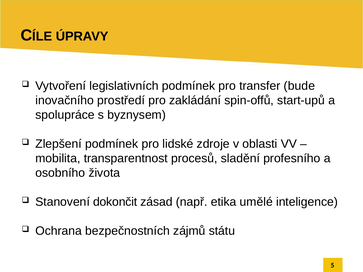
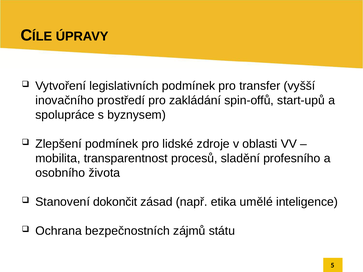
bude: bude -> vyšší
